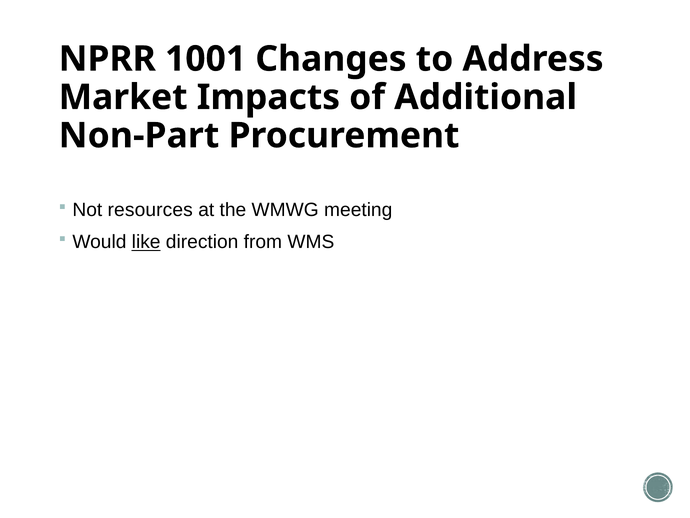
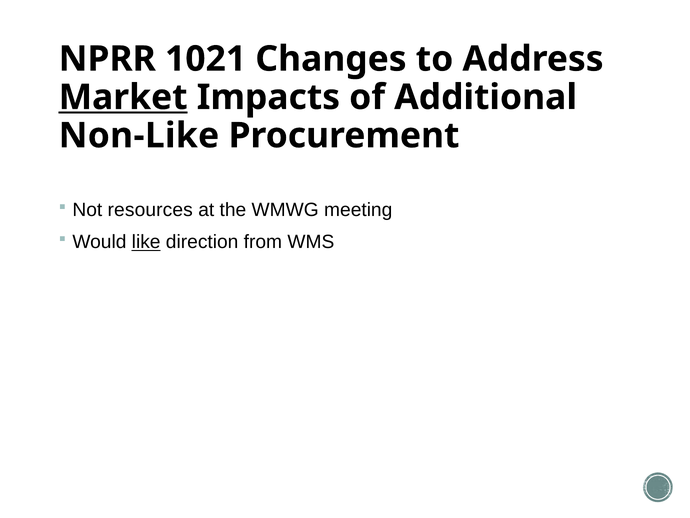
1001: 1001 -> 1021
Market underline: none -> present
Non-Part: Non-Part -> Non-Like
